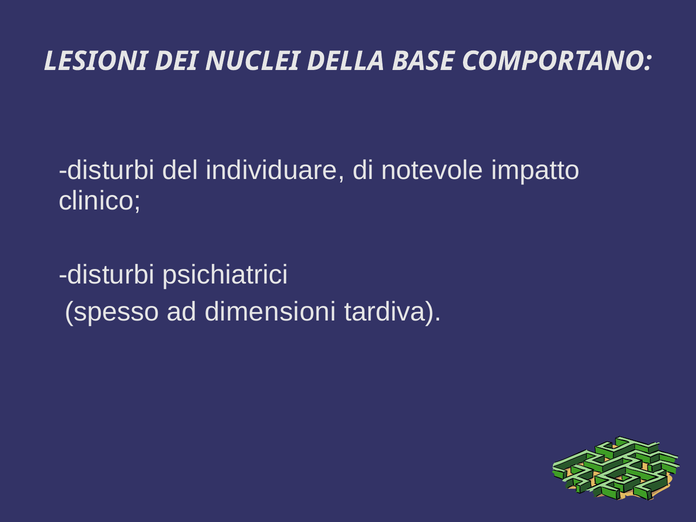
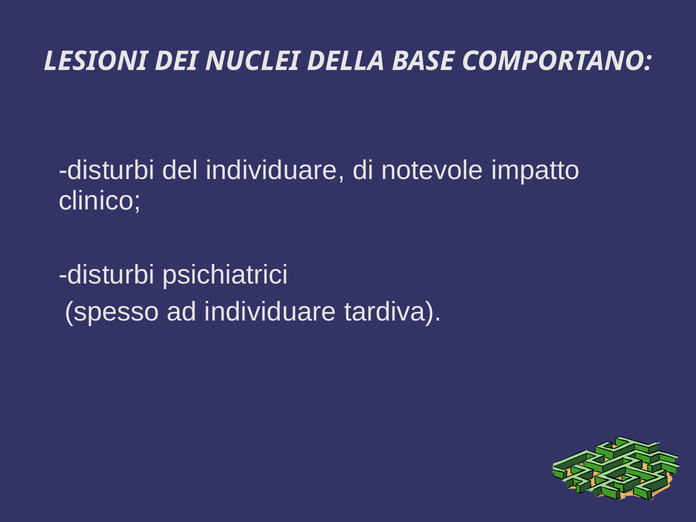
ad dimensioni: dimensioni -> individuare
